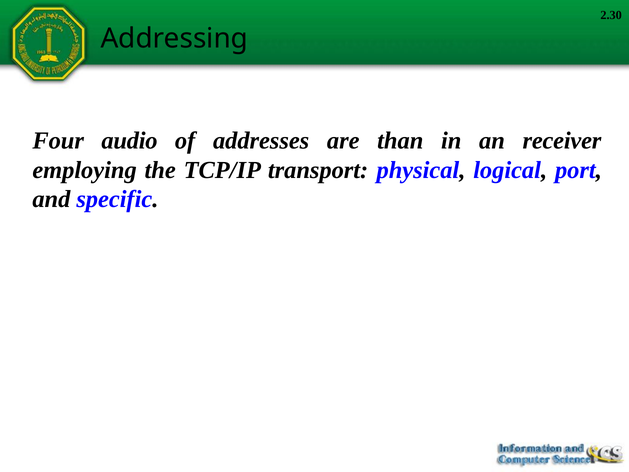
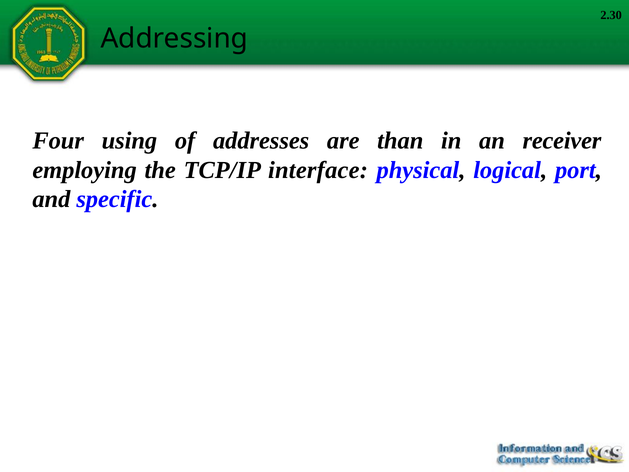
audio: audio -> using
transport: transport -> interface
